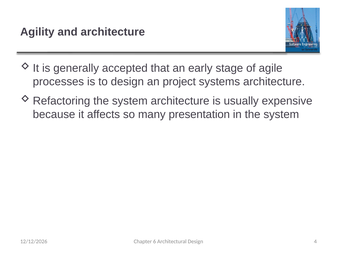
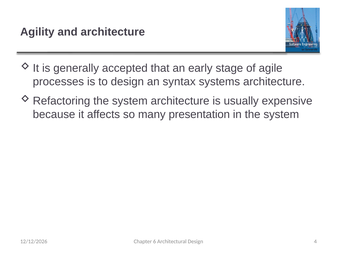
project: project -> syntax
